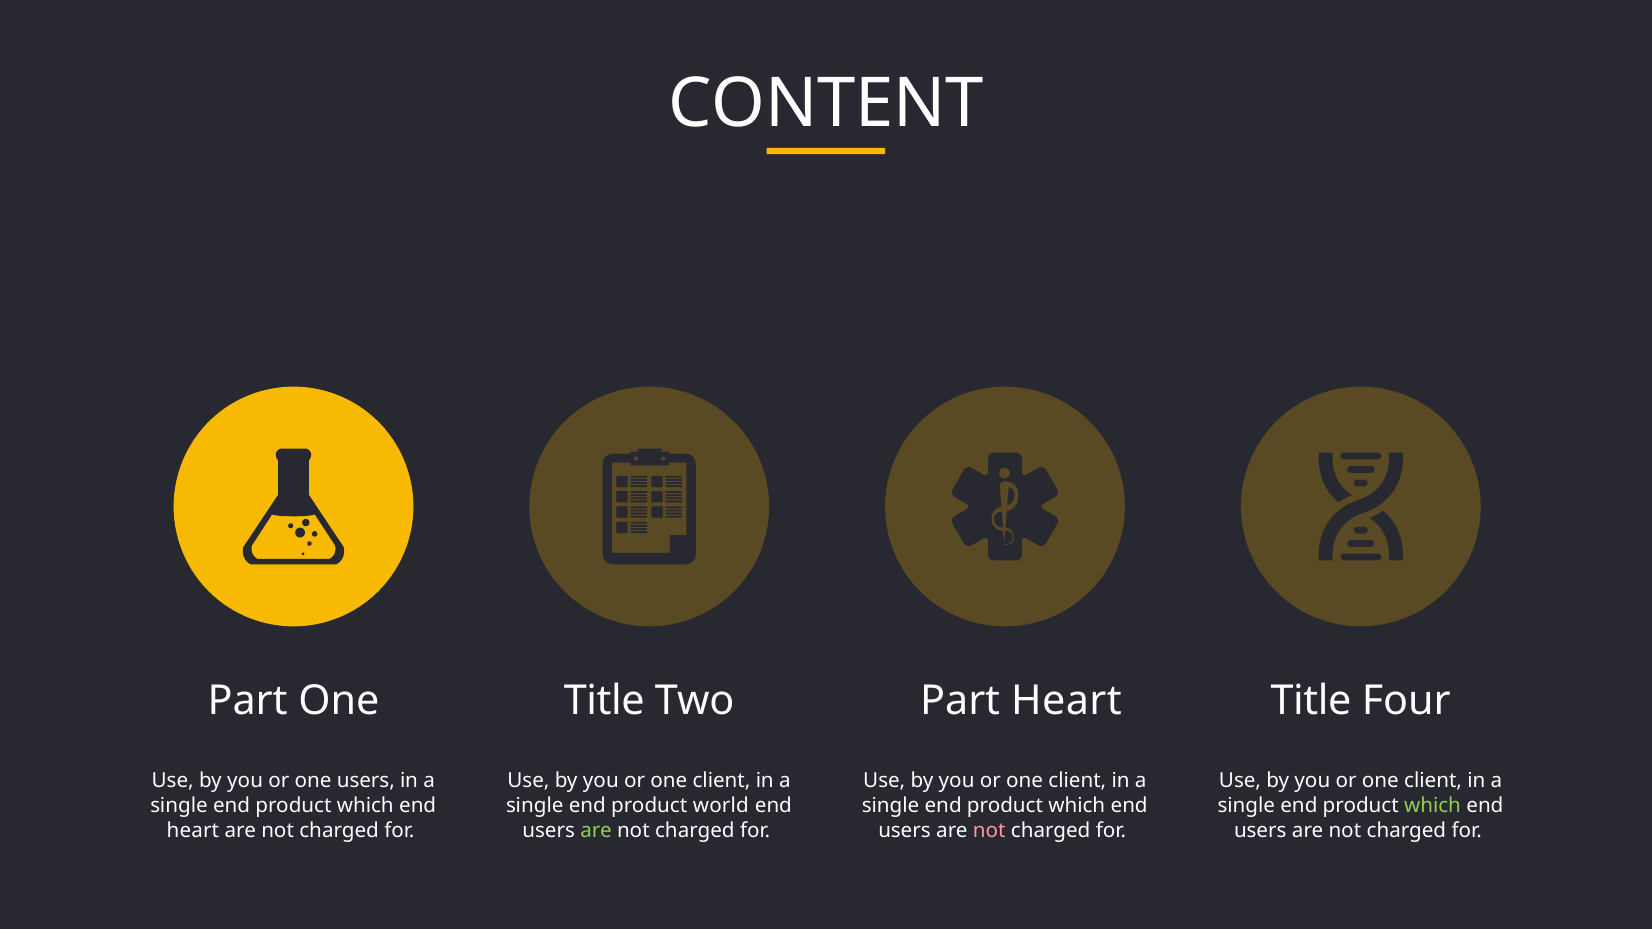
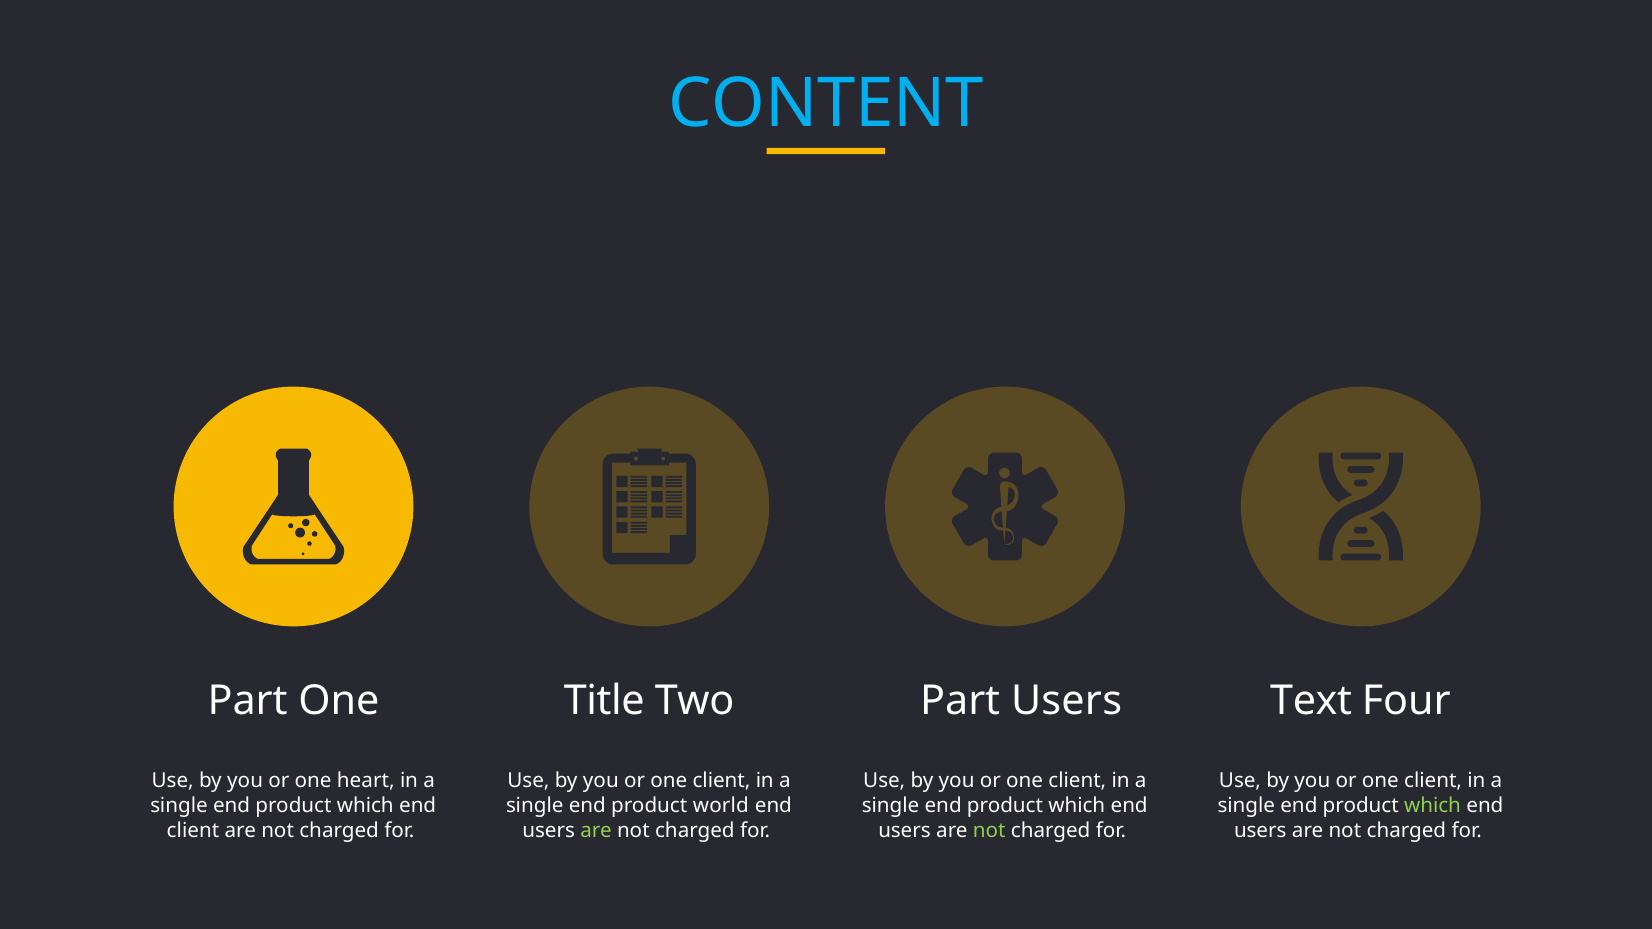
CONTENT colour: white -> light blue
Part Heart: Heart -> Users
Title at (1311, 701): Title -> Text
one users: users -> heart
heart at (193, 831): heart -> client
not at (989, 831) colour: pink -> light green
